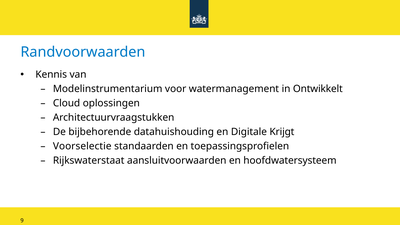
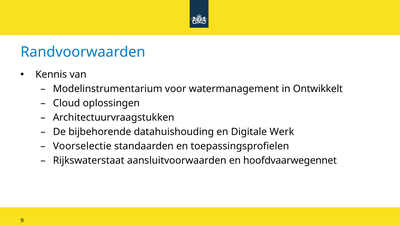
Krijgt: Krijgt -> Werk
hoofdwatersysteem: hoofdwatersysteem -> hoofdvaarwegennet
